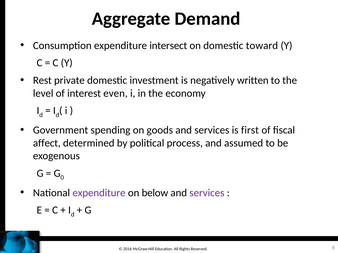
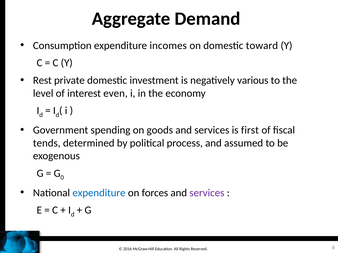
intersect: intersect -> incomes
written: written -> various
affect: affect -> tends
expenditure at (99, 193) colour: purple -> blue
below: below -> forces
